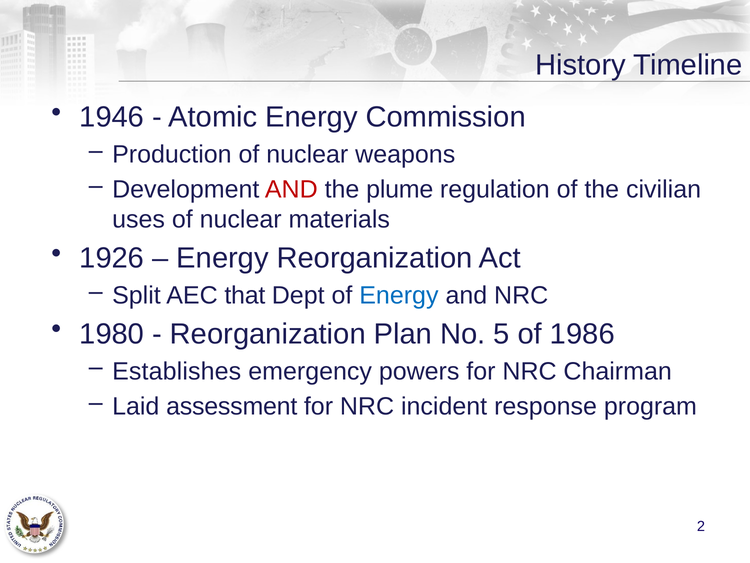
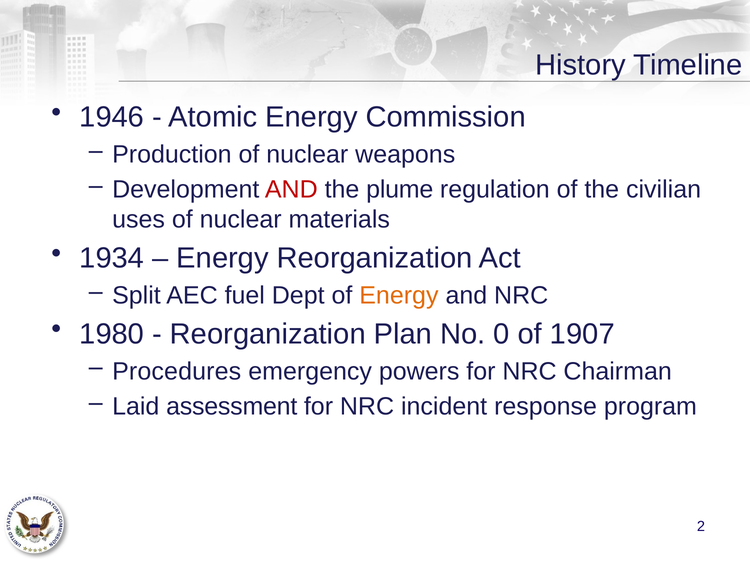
1926: 1926 -> 1934
that: that -> fuel
Energy at (399, 295) colour: blue -> orange
5: 5 -> 0
1986: 1986 -> 1907
Establishes: Establishes -> Procedures
